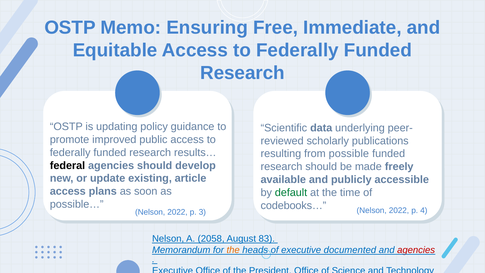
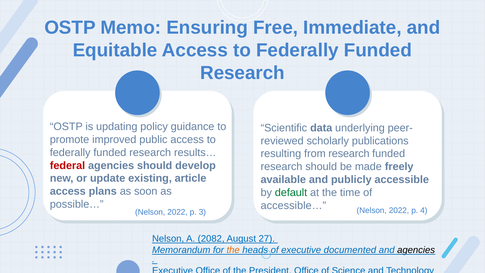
from possible: possible -> research
federal colour: black -> red
codebooks…: codebooks… -> accessible…
2058: 2058 -> 2082
83: 83 -> 27
agencies at (416, 250) colour: red -> black
